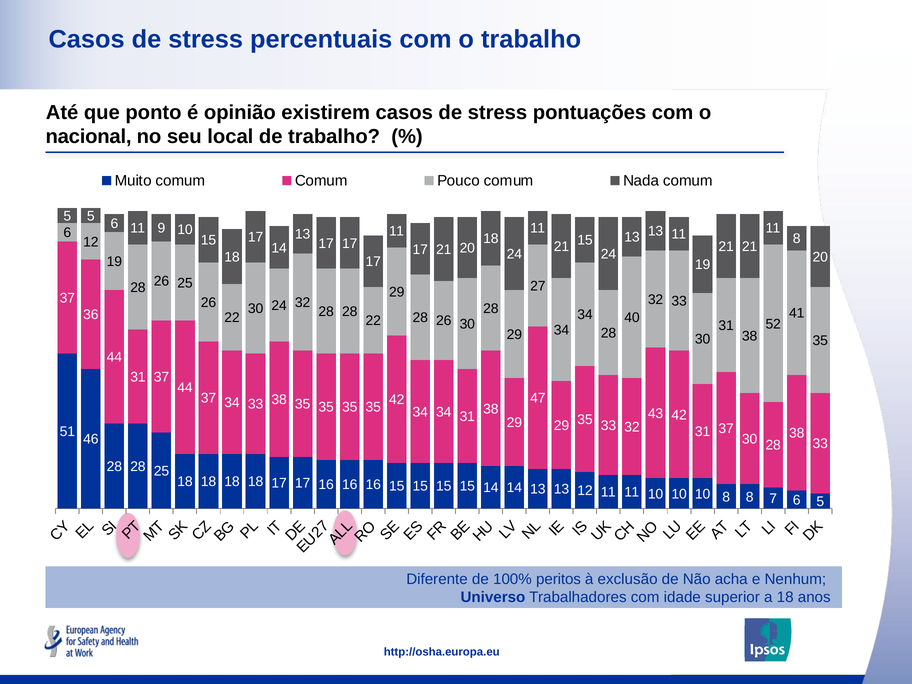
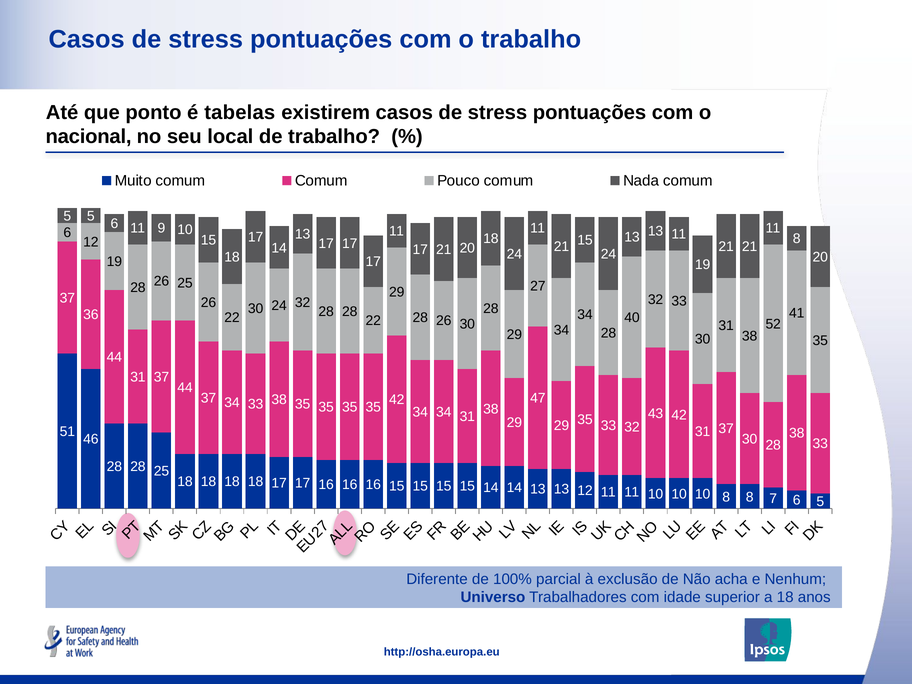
percentuais at (321, 39): percentuais -> pontuações
opinião: opinião -> tabelas
peritos: peritos -> parcial
